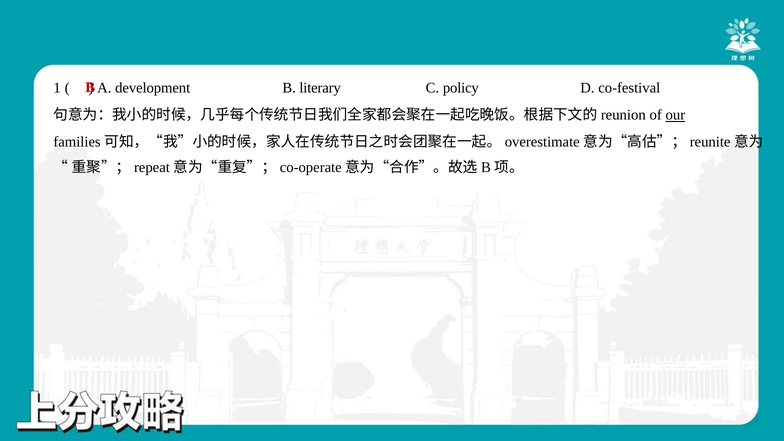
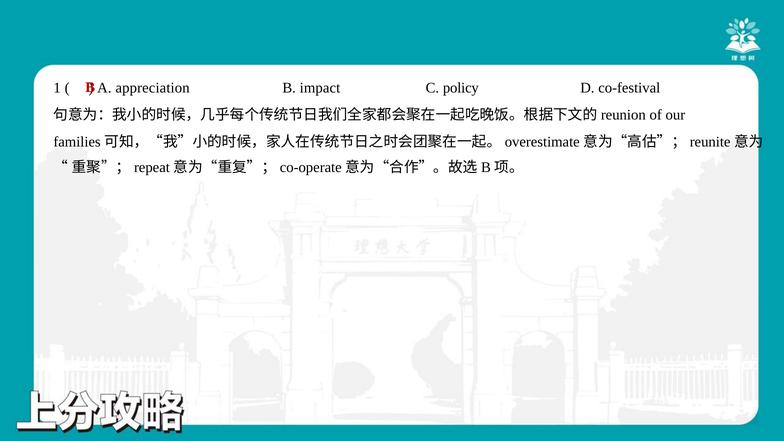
development: development -> appreciation
literary: literary -> impact
our underline: present -> none
